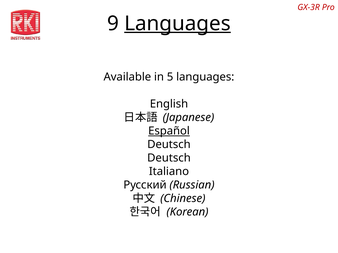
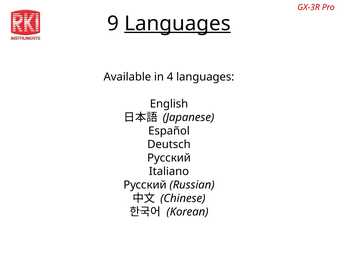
5: 5 -> 4
Español underline: present -> none
Deutsch at (169, 158): Deutsch -> Pусский
